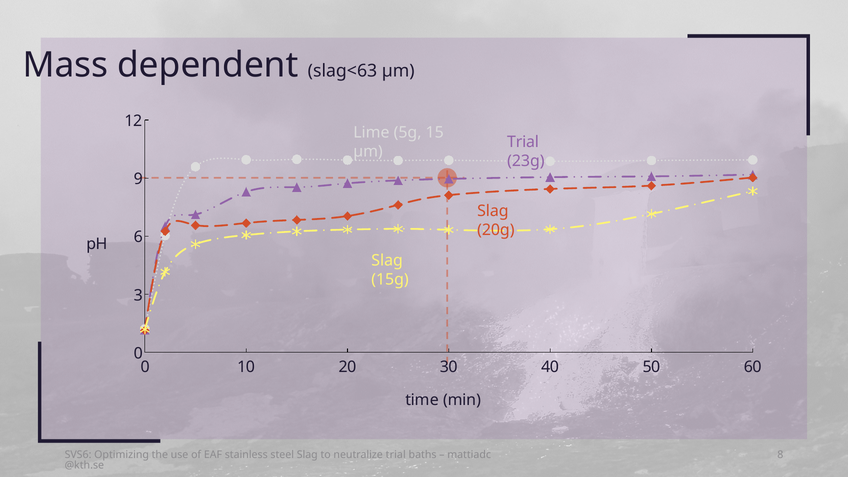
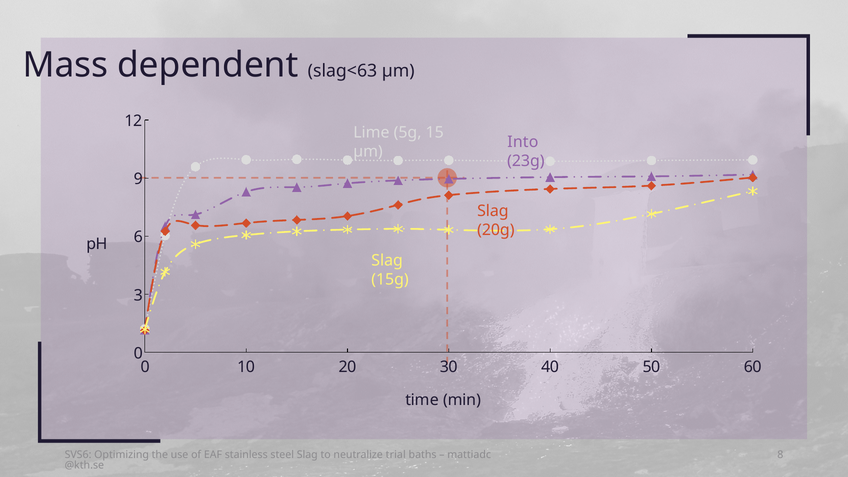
Trial at (523, 142): Trial -> Into
